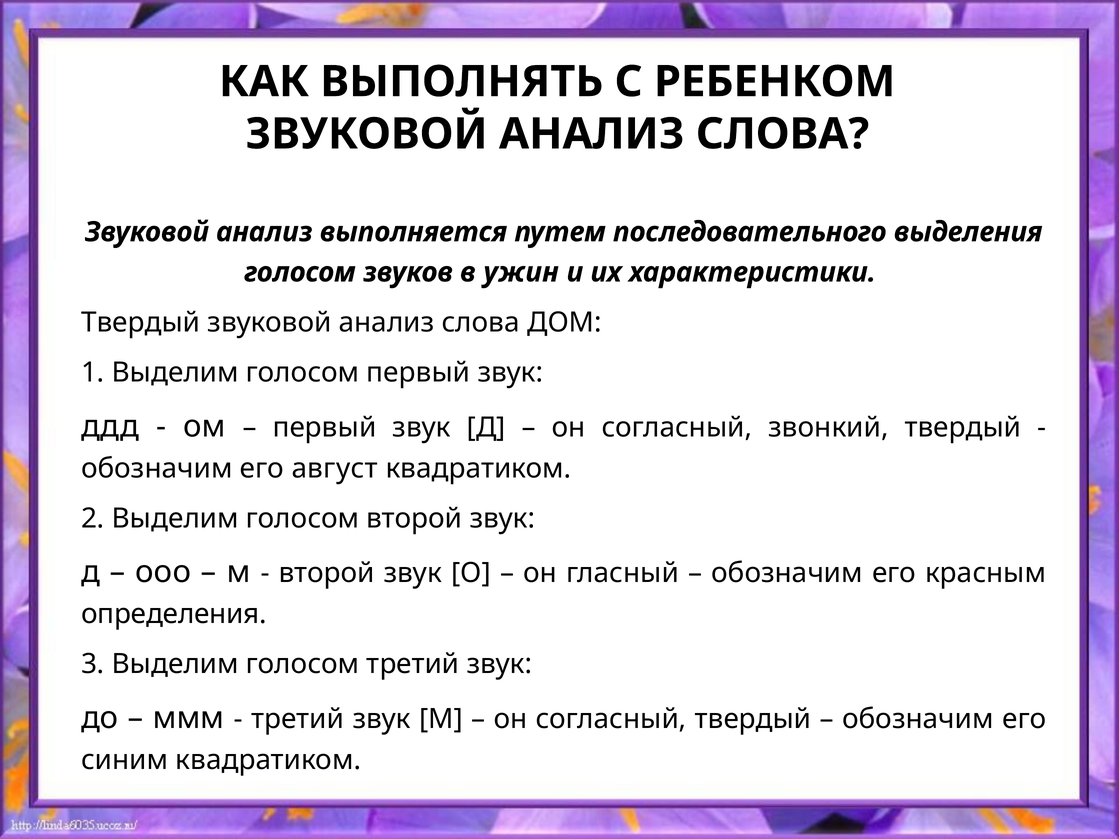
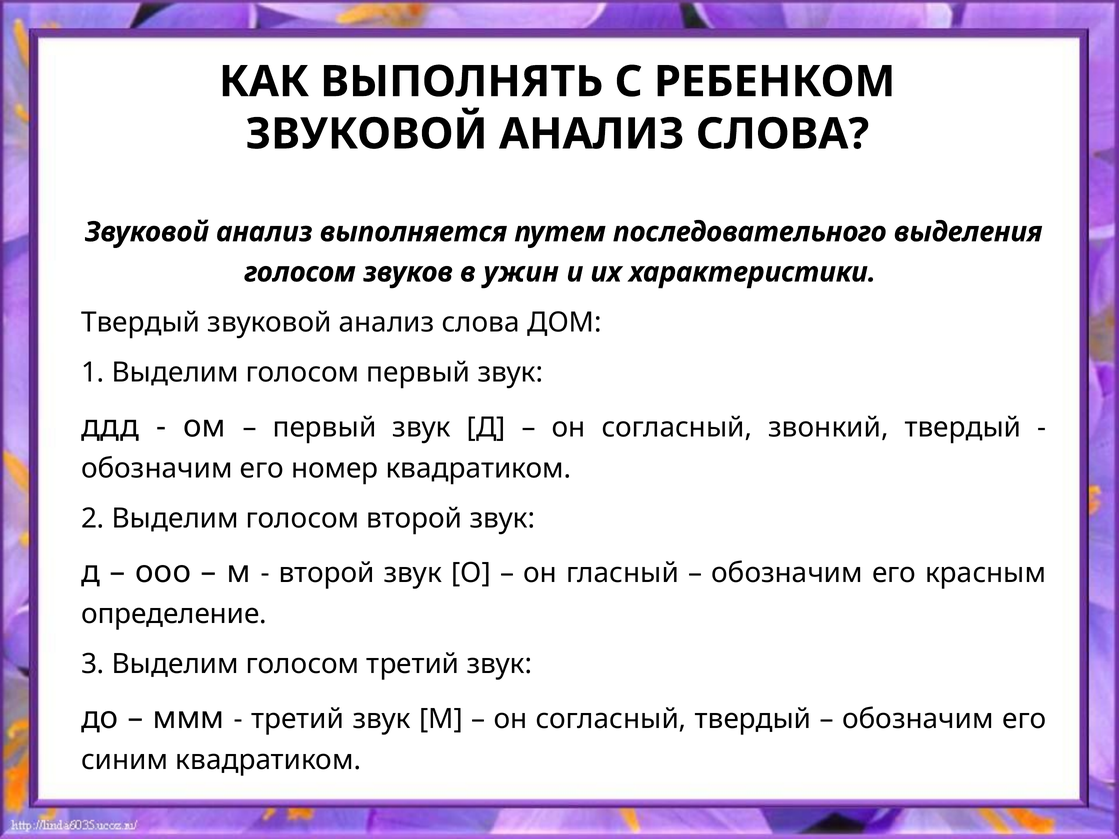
август: август -> номер
определения: определения -> определение
